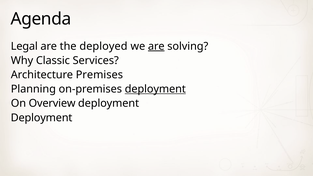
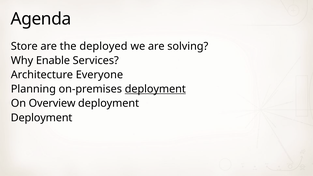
Legal: Legal -> Store
are at (156, 46) underline: present -> none
Classic: Classic -> Enable
Premises: Premises -> Everyone
